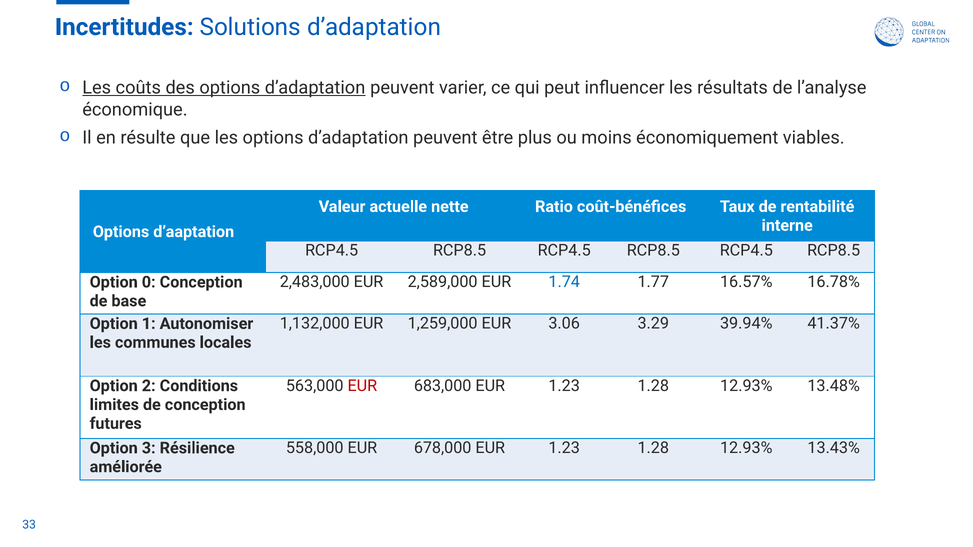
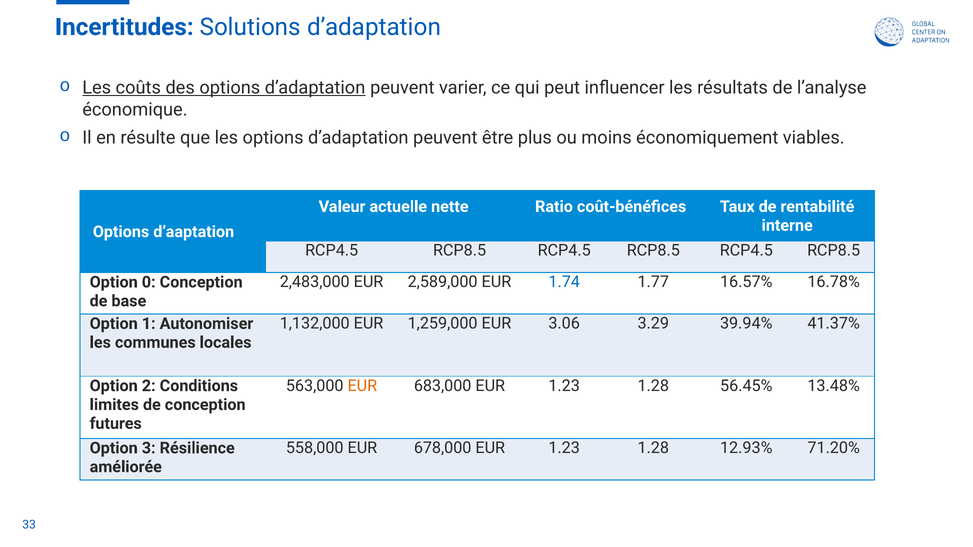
EUR at (362, 386) colour: red -> orange
12.93% at (746, 386): 12.93% -> 56.45%
13.43%: 13.43% -> 71.20%
